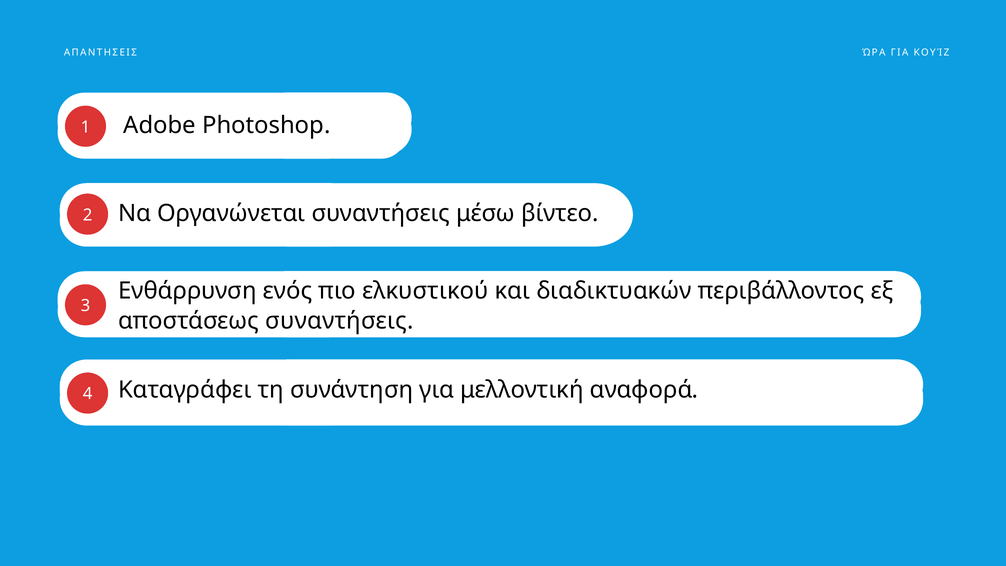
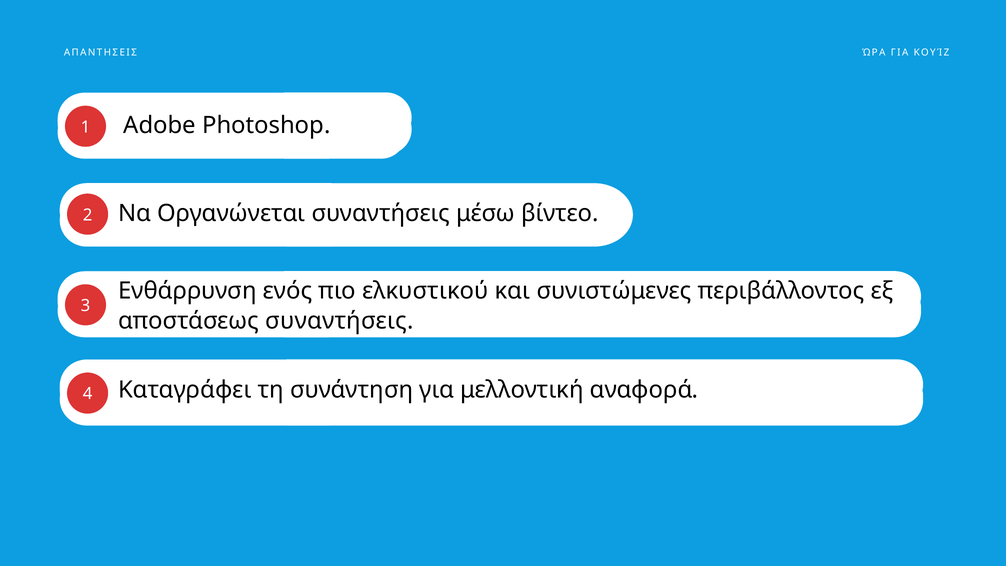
διαδικτυακών: διαδικτυακών -> συνιστώμενες
